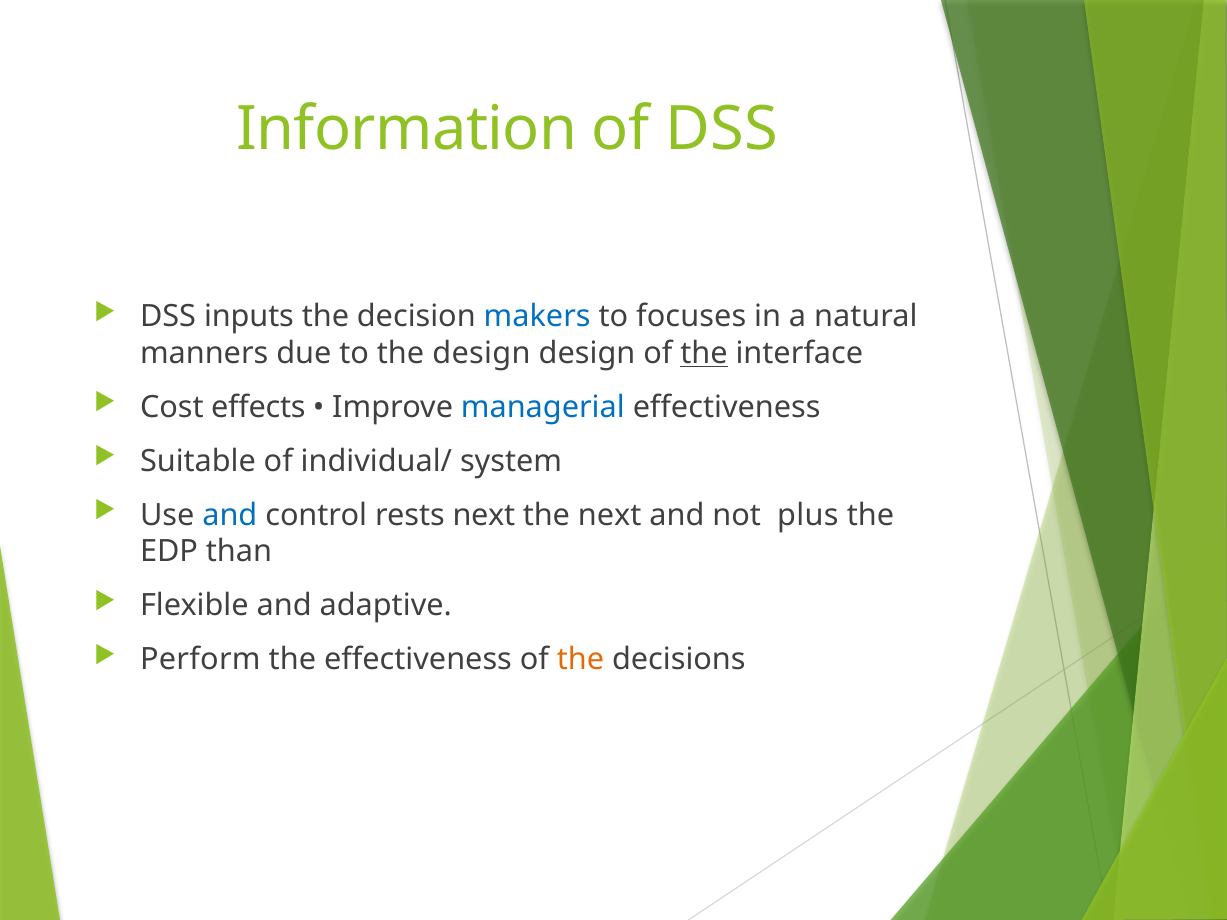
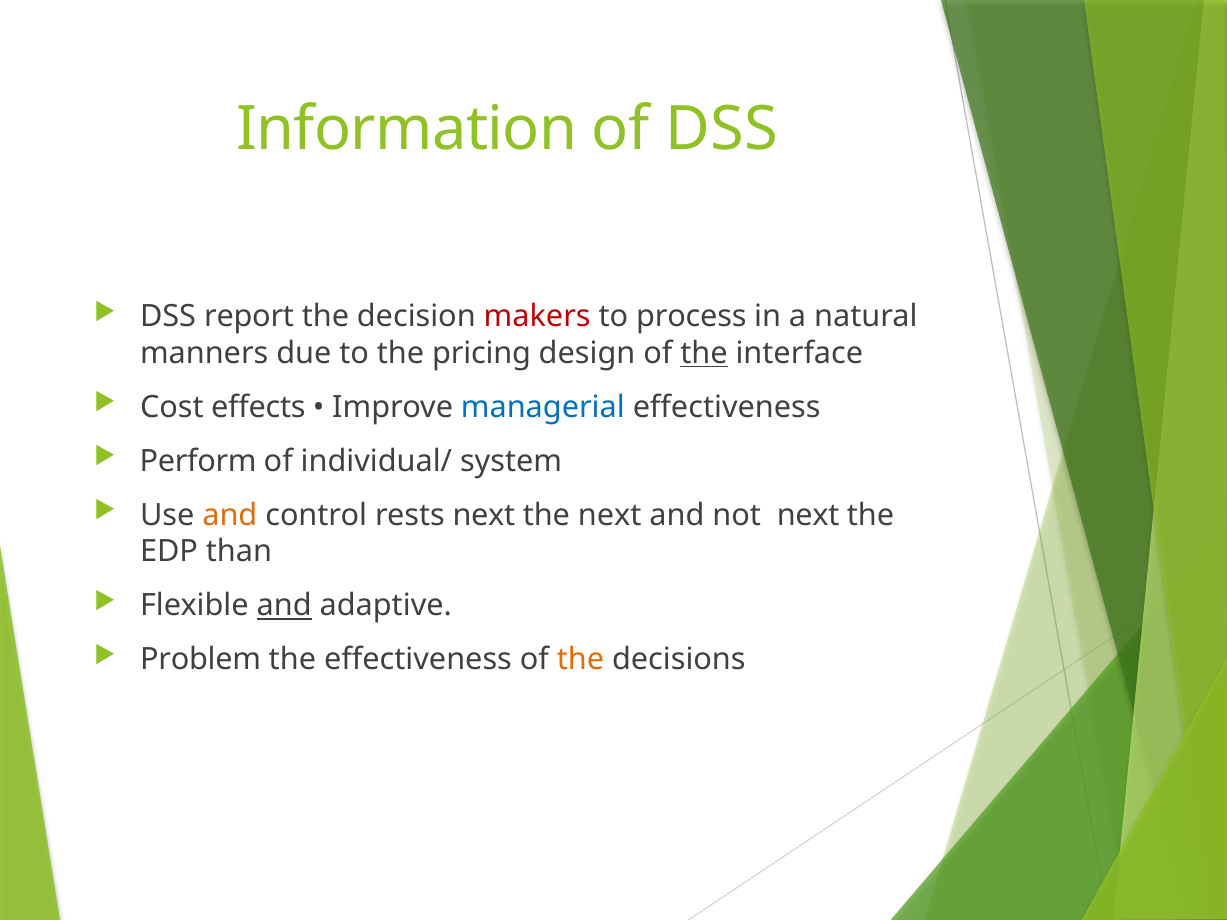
inputs: inputs -> report
makers colour: blue -> red
focuses: focuses -> process
the design: design -> pricing
Suitable: Suitable -> Perform
and at (230, 515) colour: blue -> orange
not plus: plus -> next
and at (284, 606) underline: none -> present
Perform: Perform -> Problem
